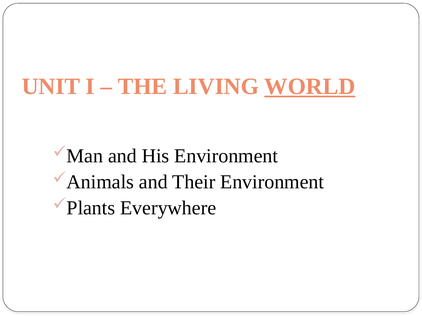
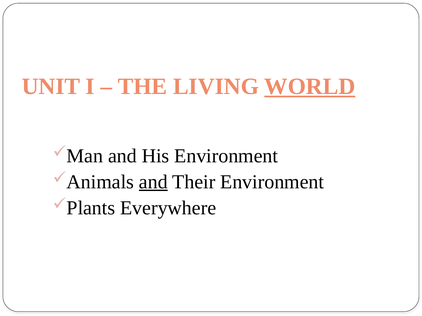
and at (153, 182) underline: none -> present
